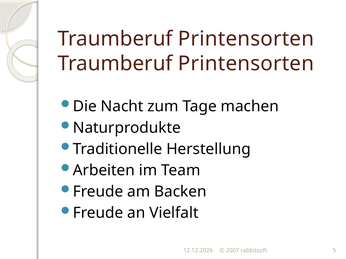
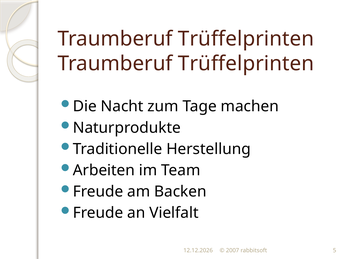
Printensorten at (246, 39): Printensorten -> Trüffelprinten
Printensorten at (246, 64): Printensorten -> Trüffelprinten
